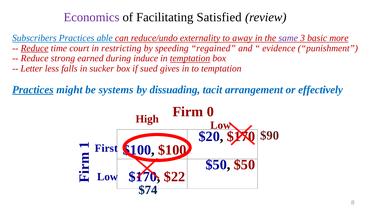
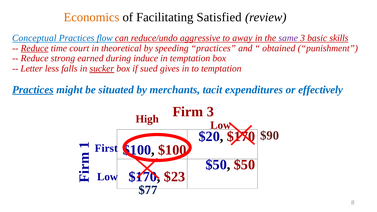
Economics colour: purple -> orange
Subscribers: Subscribers -> Conceptual
able: able -> flow
externality: externality -> aggressive
more: more -> skills
restricting: restricting -> theoretical
speeding regained: regained -> practices
evidence: evidence -> obtained
temptation at (190, 58) underline: present -> none
sucker underline: none -> present
systems: systems -> situated
dissuading: dissuading -> merchants
arrangement: arrangement -> expenditures
Firm 0: 0 -> 3
$22: $22 -> $23
$74: $74 -> $77
